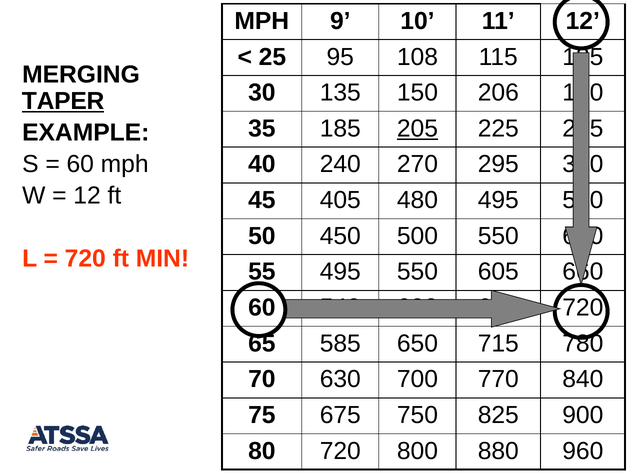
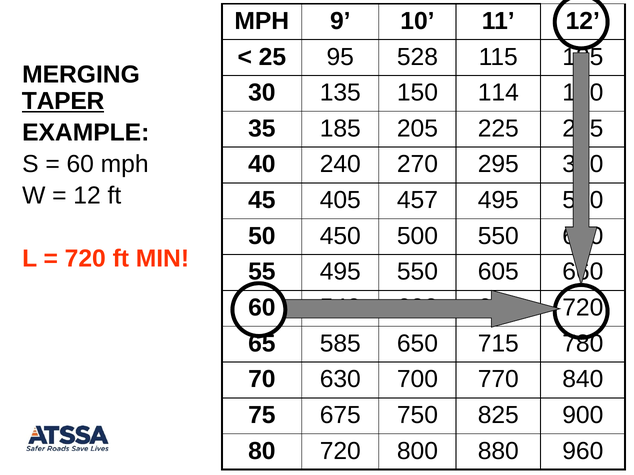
108: 108 -> 528
206: 206 -> 114
205 underline: present -> none
480: 480 -> 457
